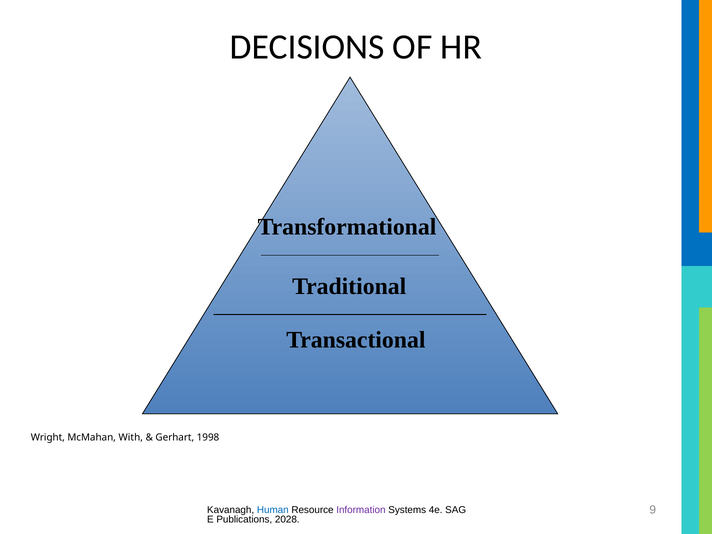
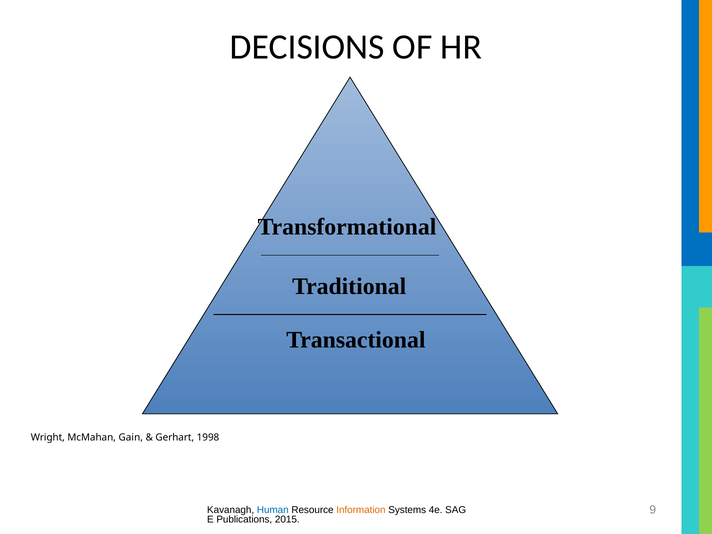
With: With -> Gain
Information colour: purple -> orange
2028: 2028 -> 2015
